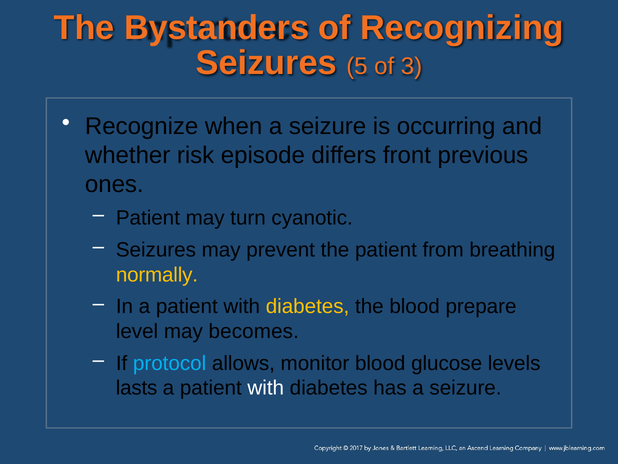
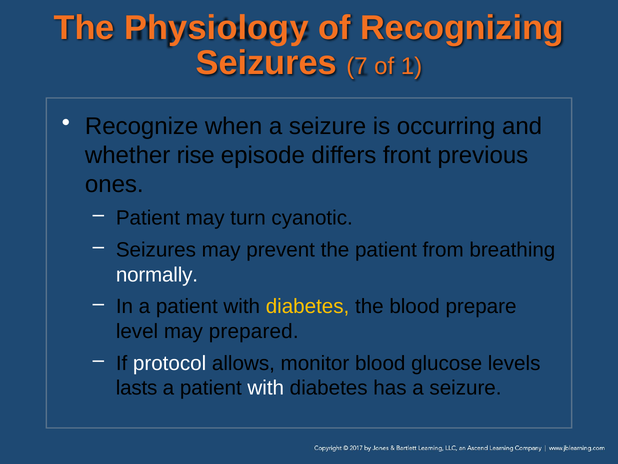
Bystanders: Bystanders -> Physiology
5: 5 -> 7
3: 3 -> 1
risk: risk -> rise
normally colour: yellow -> white
becomes: becomes -> prepared
protocol colour: light blue -> white
